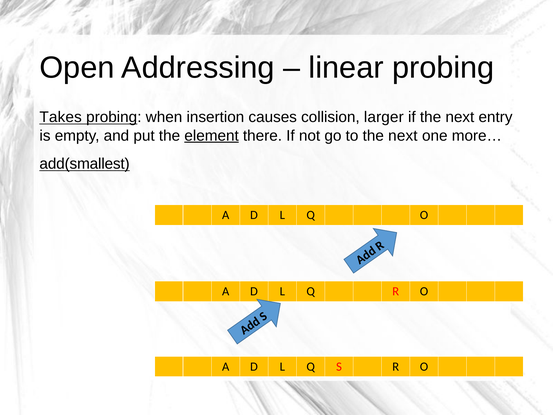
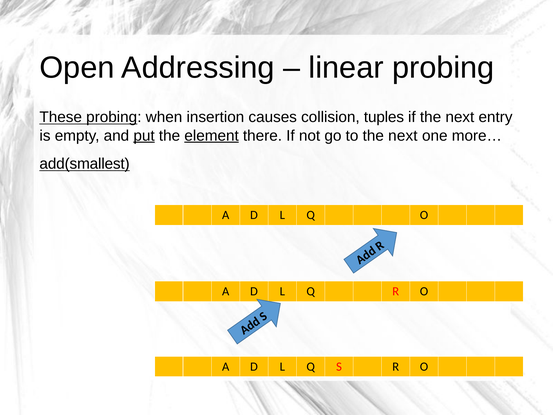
Takes: Takes -> These
larger: larger -> tuples
put underline: none -> present
